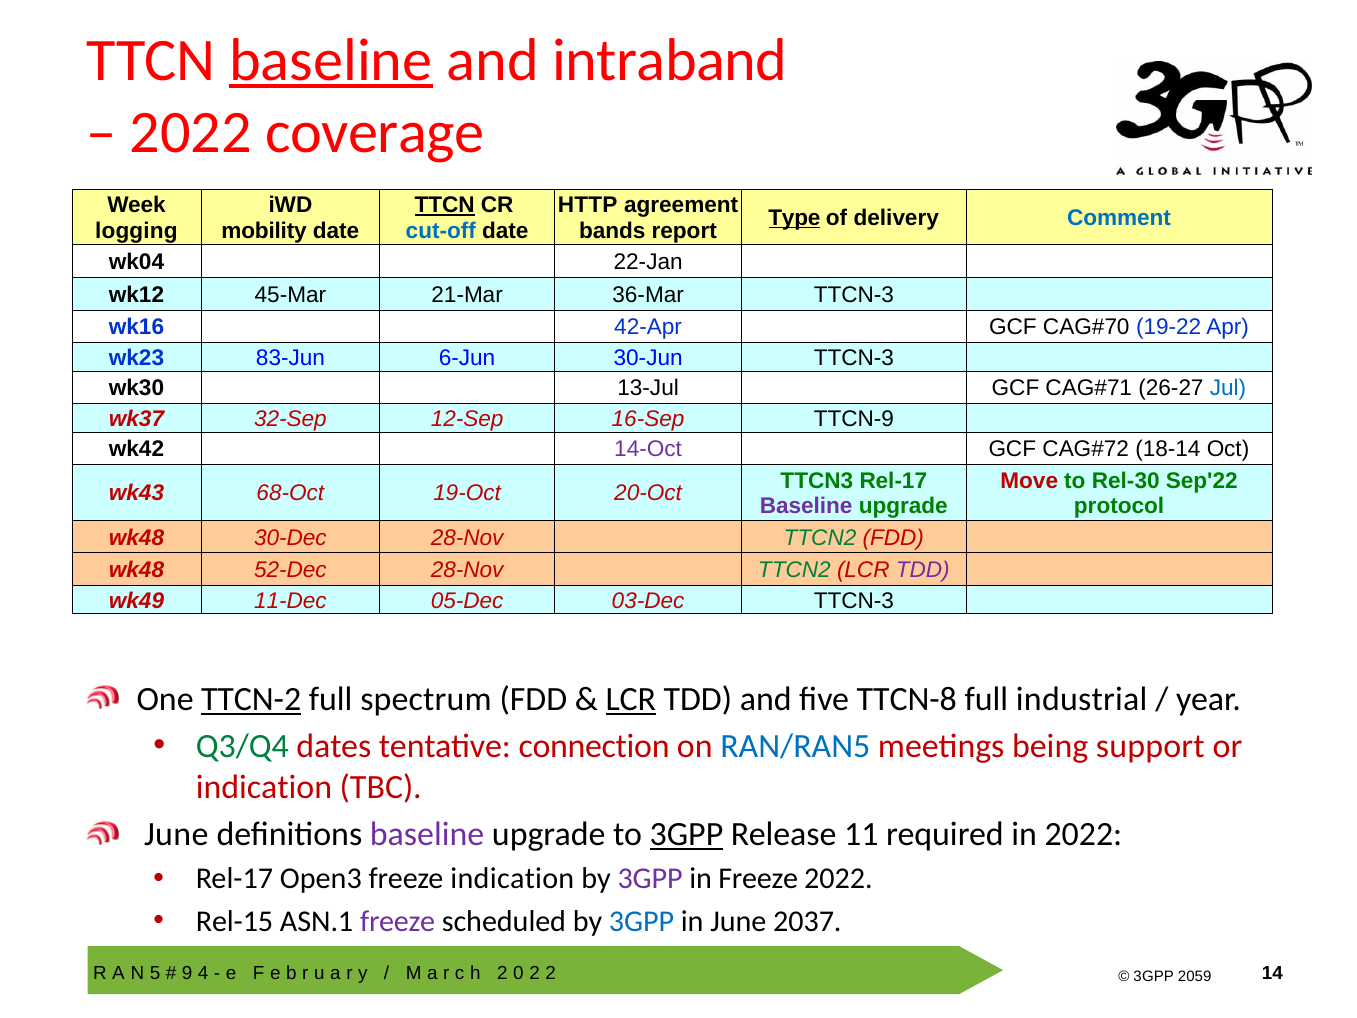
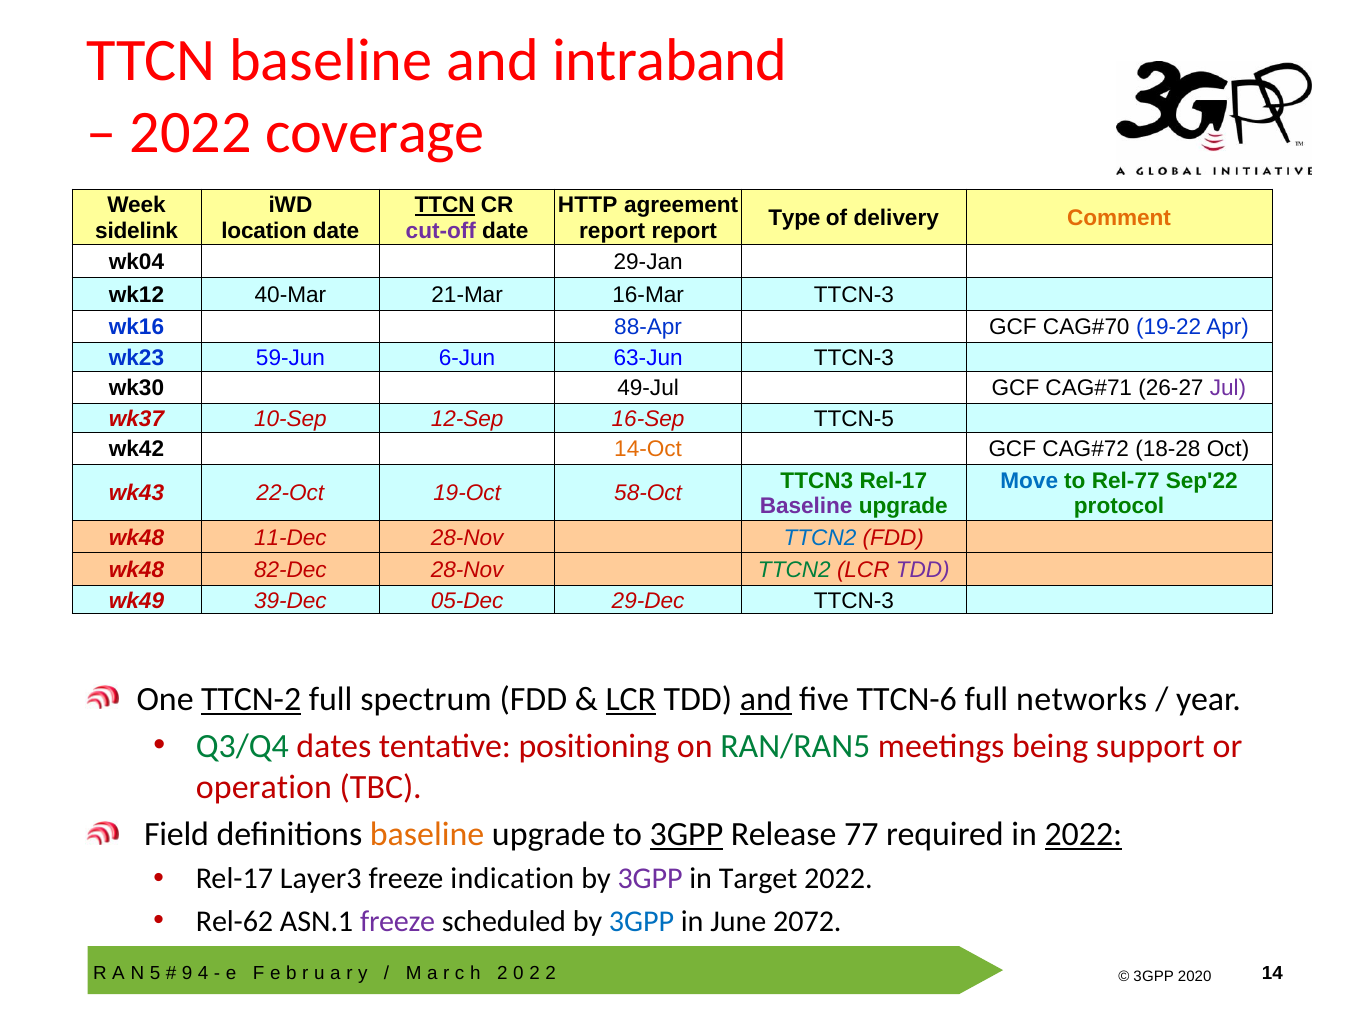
baseline at (331, 60) underline: present -> none
Type underline: present -> none
Comment colour: blue -> orange
logging: logging -> sidelink
mobility: mobility -> location
cut-off colour: blue -> purple
bands at (612, 231): bands -> report
22-Jan: 22-Jan -> 29-Jan
45-Mar: 45-Mar -> 40-Mar
36-Mar: 36-Mar -> 16-Mar
42-Apr: 42-Apr -> 88-Apr
83-Jun: 83-Jun -> 59-Jun
30-Jun: 30-Jun -> 63-Jun
13-Jul: 13-Jul -> 49-Jul
Jul colour: blue -> purple
32-Sep: 32-Sep -> 10-Sep
TTCN-9: TTCN-9 -> TTCN-5
14-Oct colour: purple -> orange
18-14: 18-14 -> 18-28
Move colour: red -> blue
Rel-30: Rel-30 -> Rel-77
68-Oct: 68-Oct -> 22-Oct
20-Oct: 20-Oct -> 58-Oct
30-Dec: 30-Dec -> 11-Dec
TTCN2 at (820, 537) colour: green -> blue
52-Dec: 52-Dec -> 82-Dec
11-Dec: 11-Dec -> 39-Dec
03-Dec: 03-Dec -> 29-Dec
and at (766, 699) underline: none -> present
TTCN-8: TTCN-8 -> TTCN-6
industrial: industrial -> networks
connection: connection -> positioning
RAN/RAN5 colour: blue -> green
indication at (264, 787): indication -> operation
June at (176, 835): June -> Field
baseline at (427, 835) colour: purple -> orange
11: 11 -> 77
2022 at (1083, 835) underline: none -> present
Open3: Open3 -> Layer3
in Freeze: Freeze -> Target
Rel-15: Rel-15 -> Rel-62
2037: 2037 -> 2072
2059: 2059 -> 2020
